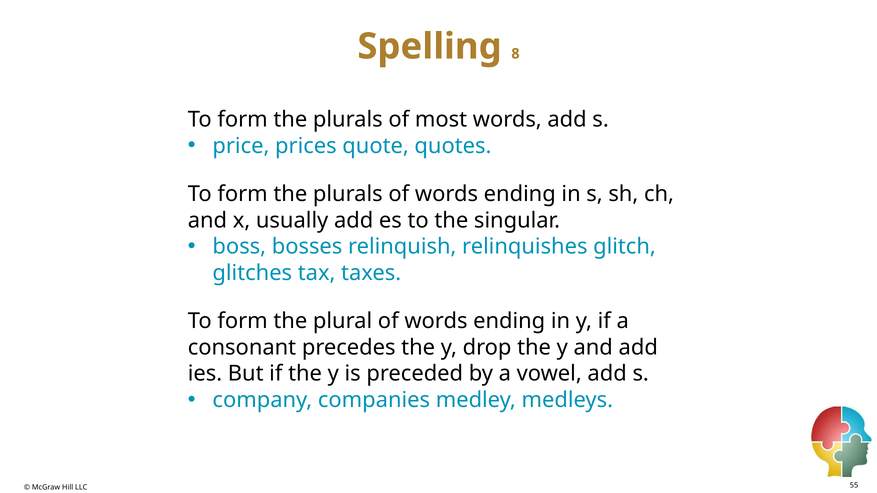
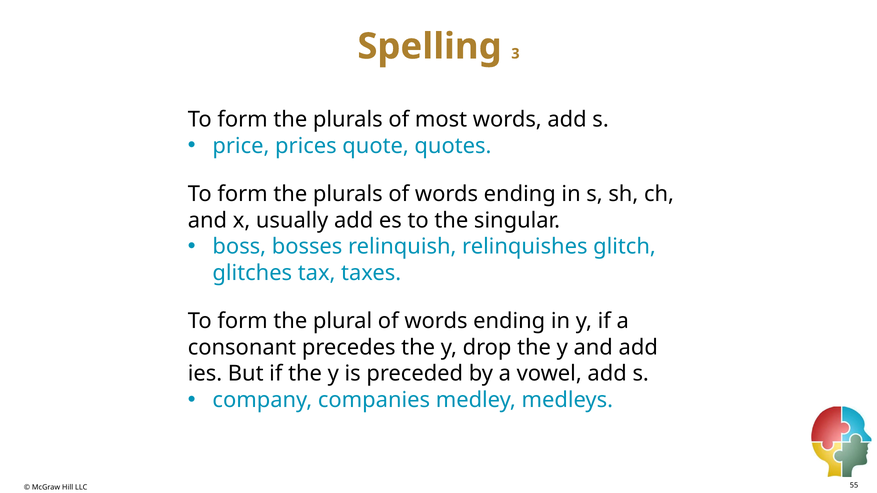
8: 8 -> 3
